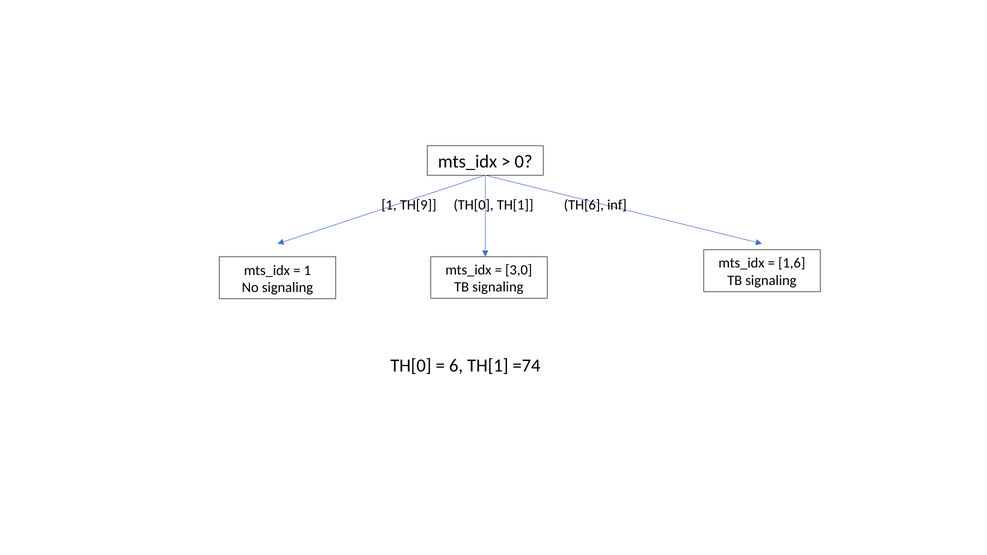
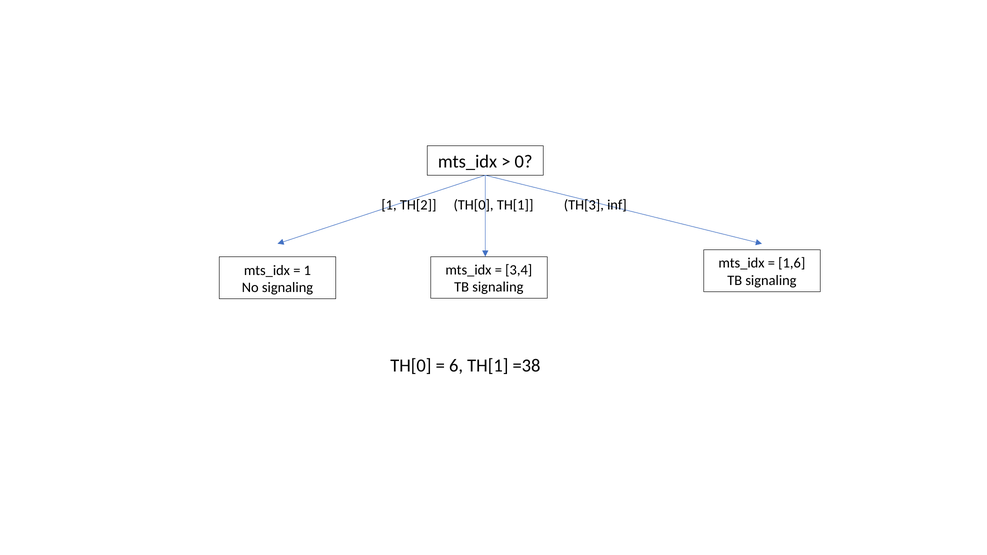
TH[9: TH[9 -> TH[2
TH[6: TH[6 -> TH[3
3,0: 3,0 -> 3,4
=74: =74 -> =38
